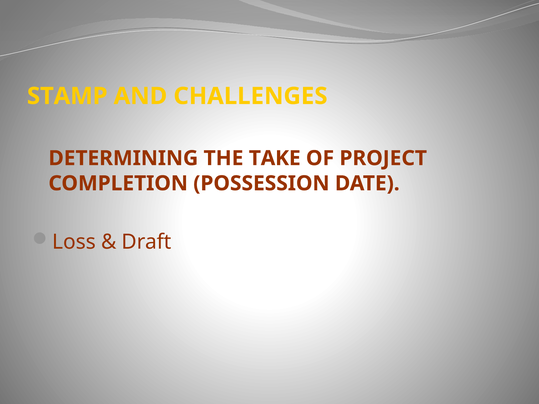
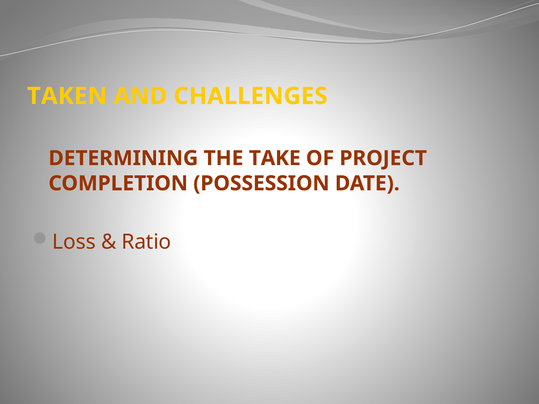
STAMP: STAMP -> TAKEN
Draft: Draft -> Ratio
